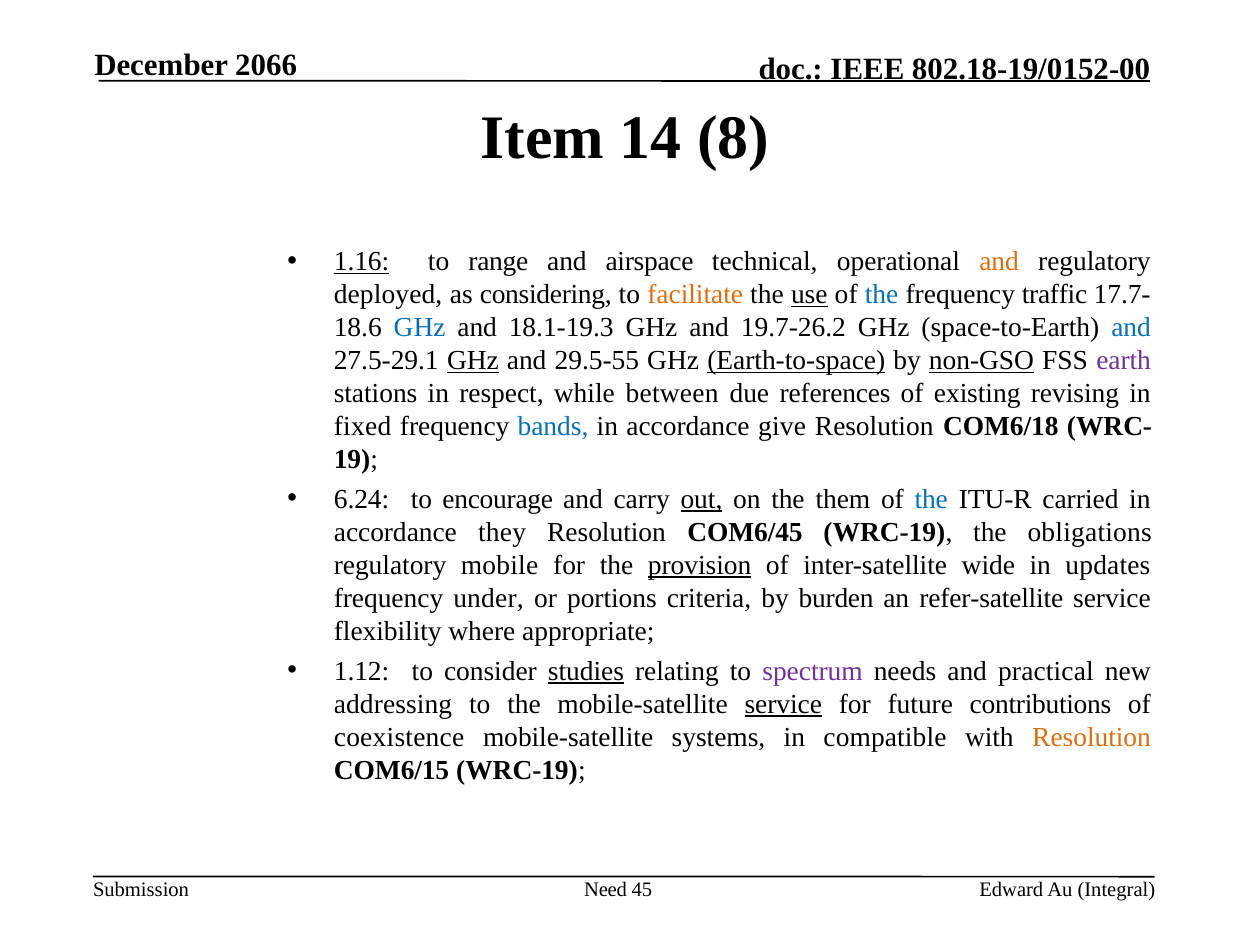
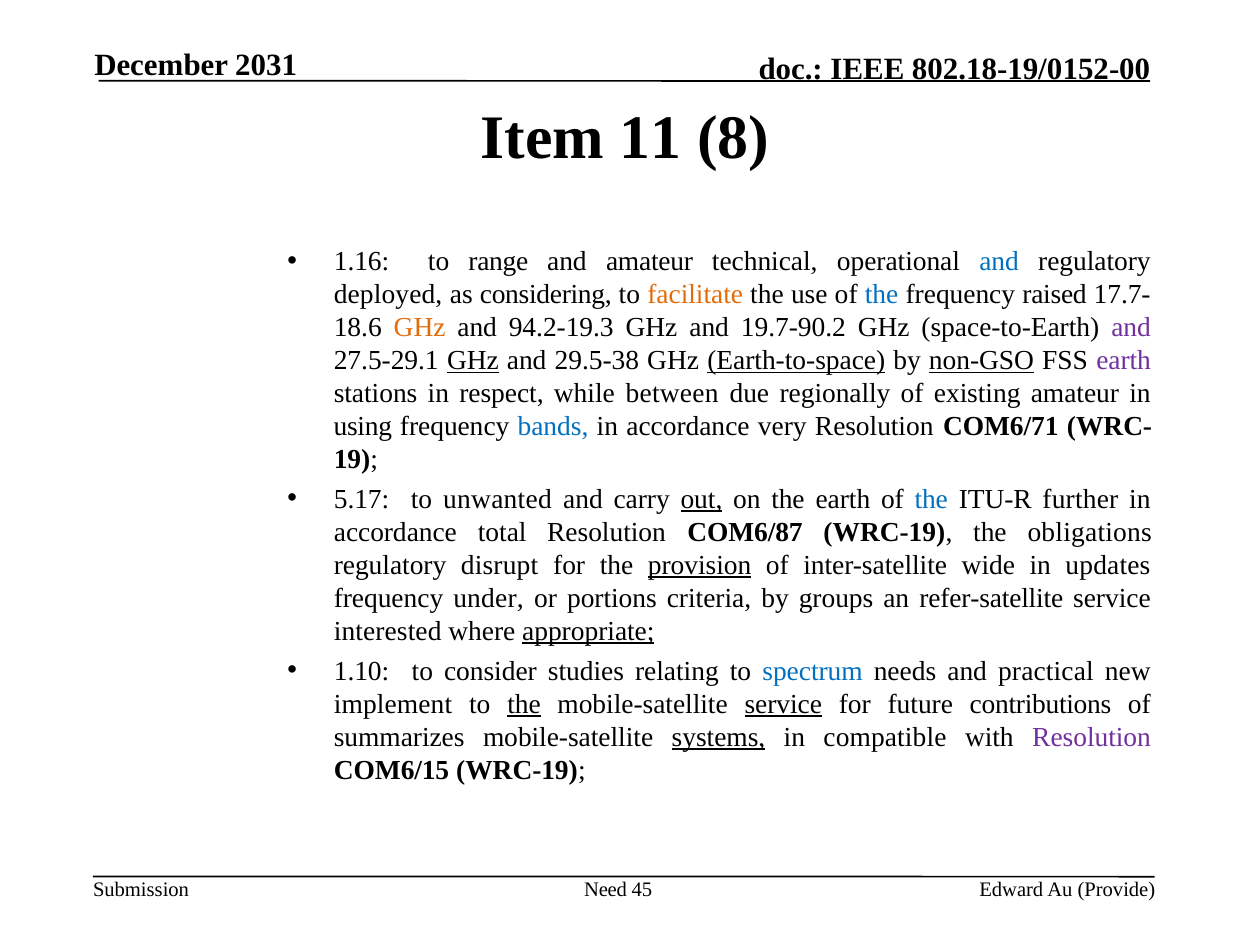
2066: 2066 -> 2031
14: 14 -> 11
1.16 underline: present -> none
and airspace: airspace -> amateur
and at (999, 262) colour: orange -> blue
use underline: present -> none
traffic: traffic -> raised
GHz at (420, 328) colour: blue -> orange
18.1-19.3: 18.1-19.3 -> 94.2-19.3
19.7-26.2: 19.7-26.2 -> 19.7-90.2
and at (1131, 328) colour: blue -> purple
29.5-55: 29.5-55 -> 29.5-38
references: references -> regionally
existing revising: revising -> amateur
fixed: fixed -> using
give: give -> very
COM6/18: COM6/18 -> COM6/71
6.24: 6.24 -> 5.17
encourage: encourage -> unwanted
the them: them -> earth
carried: carried -> further
they: they -> total
COM6/45: COM6/45 -> COM6/87
mobile: mobile -> disrupt
burden: burden -> groups
flexibility: flexibility -> interested
appropriate underline: none -> present
1.12: 1.12 -> 1.10
studies underline: present -> none
spectrum colour: purple -> blue
addressing: addressing -> implement
the at (524, 704) underline: none -> present
coexistence: coexistence -> summarizes
systems underline: none -> present
Resolution at (1092, 737) colour: orange -> purple
Integral: Integral -> Provide
